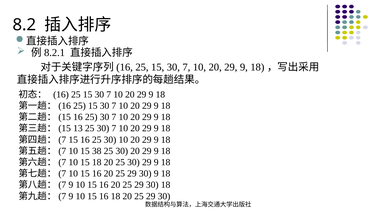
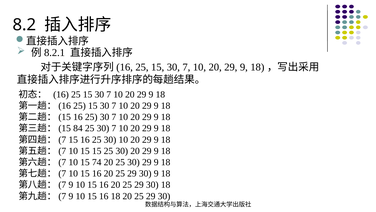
13: 13 -> 84
15 38: 38 -> 15
15 18: 18 -> 74
